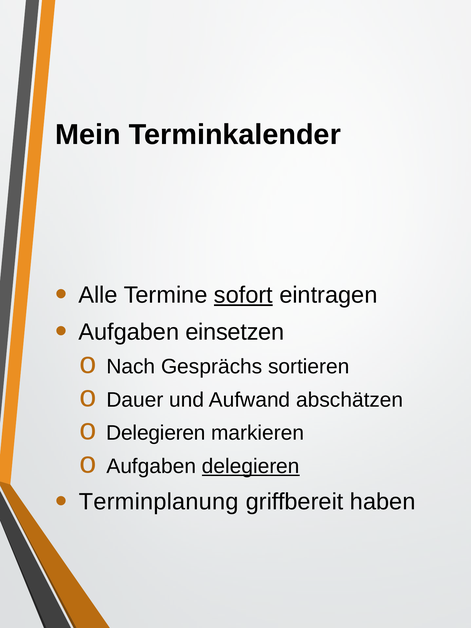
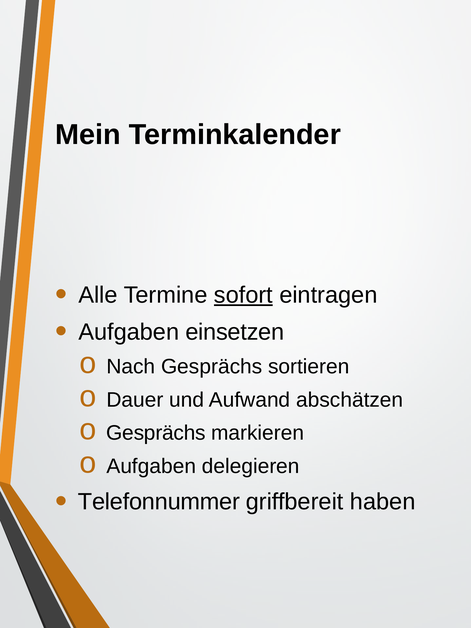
Delegieren at (156, 433): Delegieren -> Gesprächs
delegieren at (251, 466) underline: present -> none
Terminplanung: Terminplanung -> Telefonnummer
